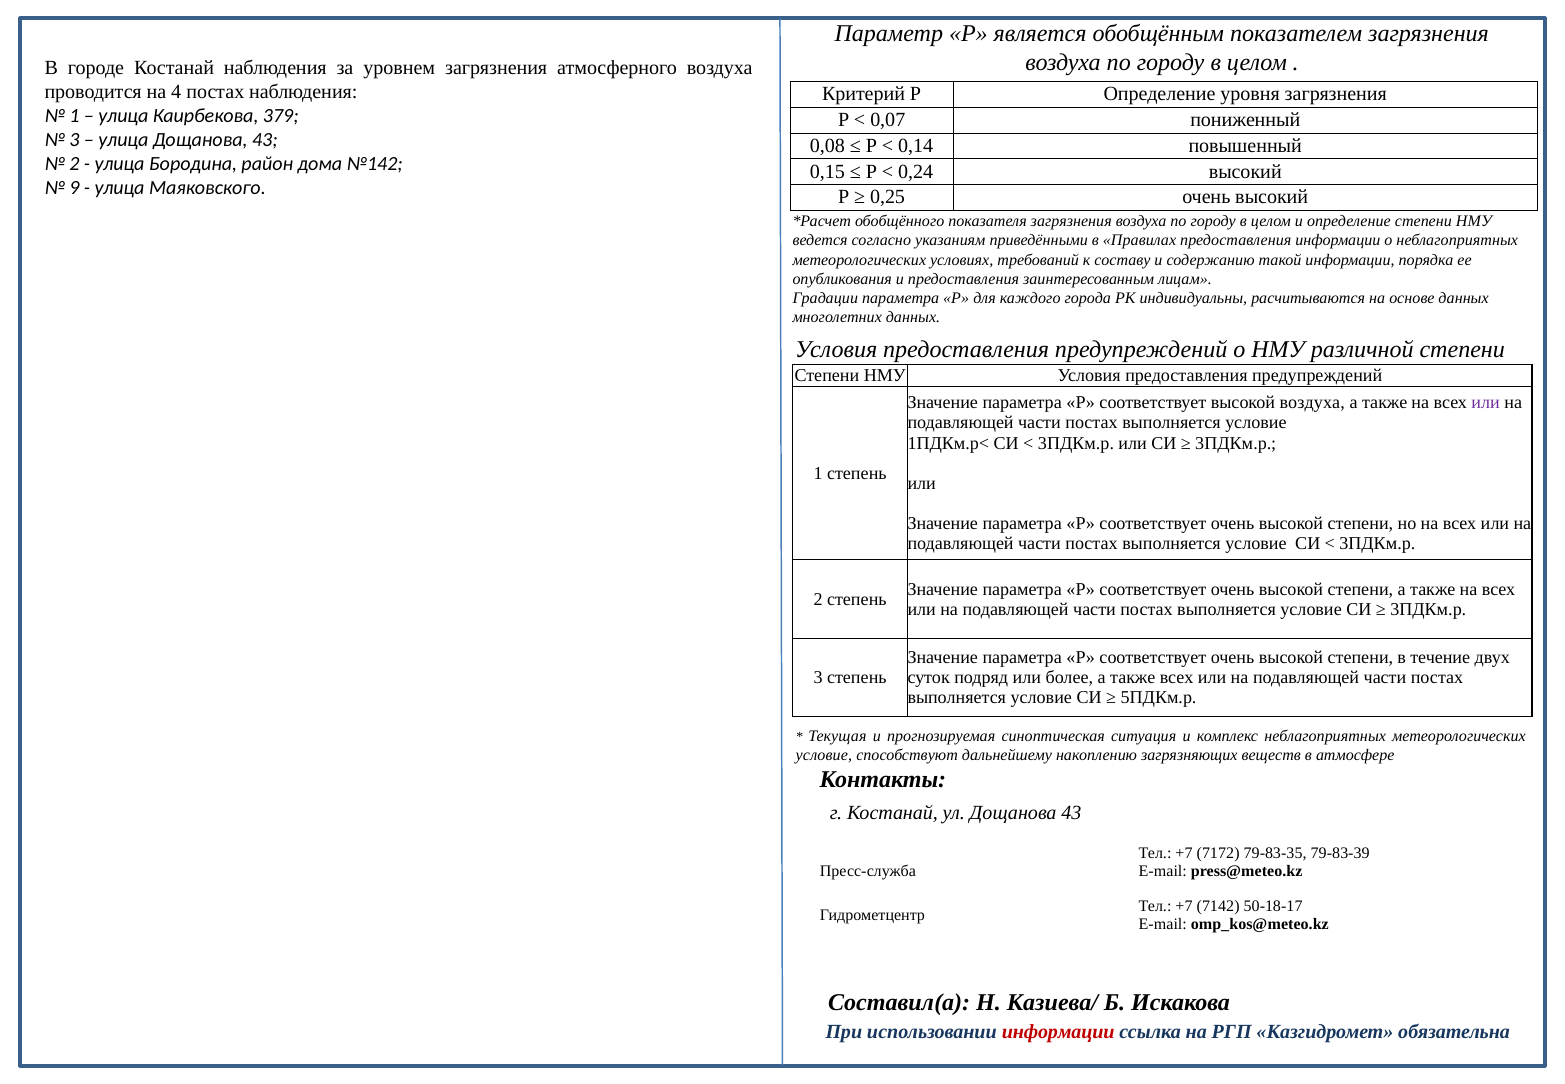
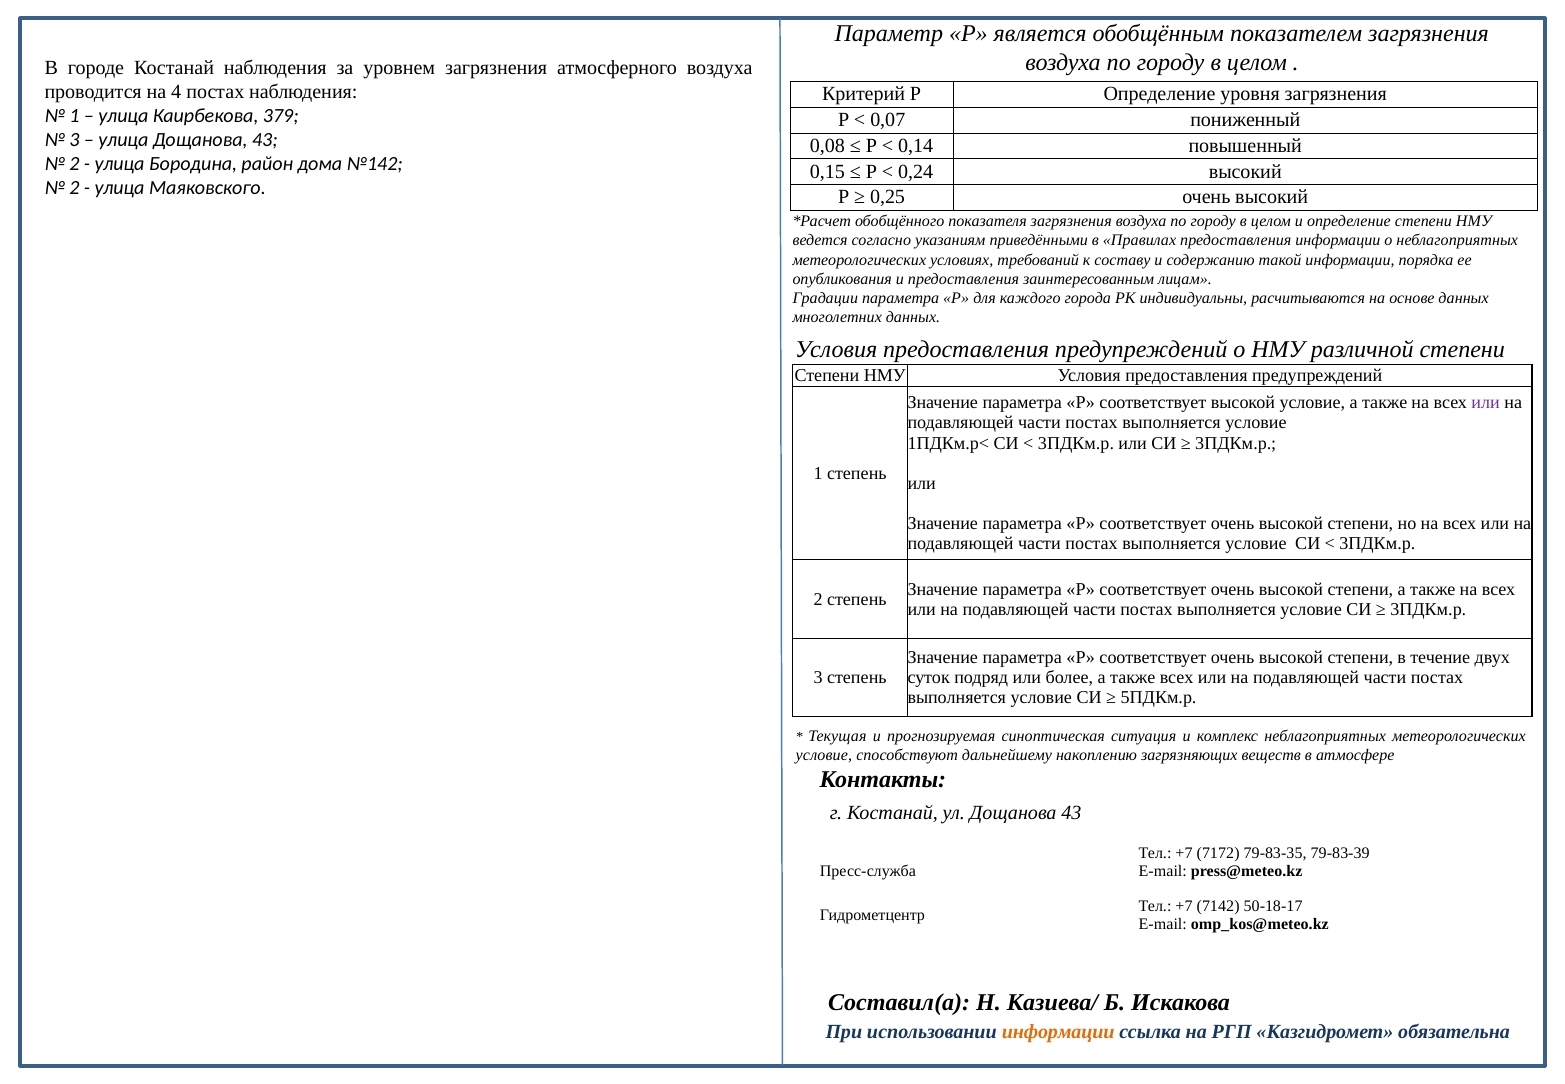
9 at (74, 188): 9 -> 2
высокой воздуха: воздуха -> условие
информации at (1058, 1032) colour: red -> orange
